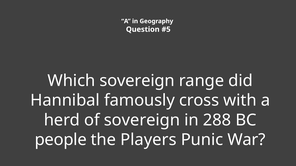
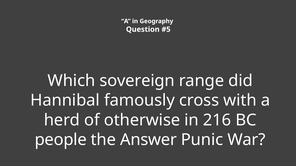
of sovereign: sovereign -> otherwise
288: 288 -> 216
Players: Players -> Answer
